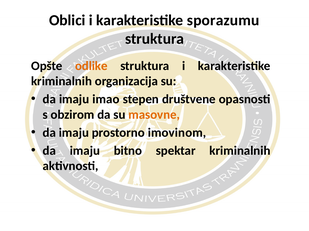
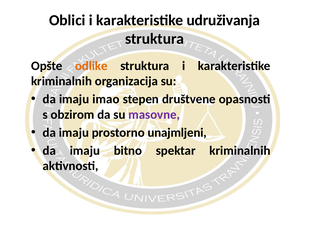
sporazumu: sporazumu -> udruživanja
masovne colour: orange -> purple
imovinom: imovinom -> unajmljeni
